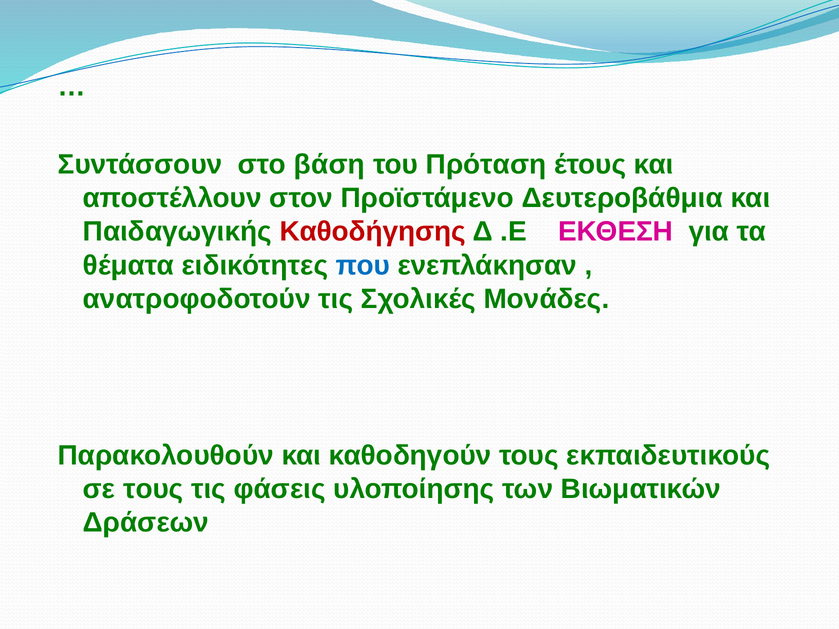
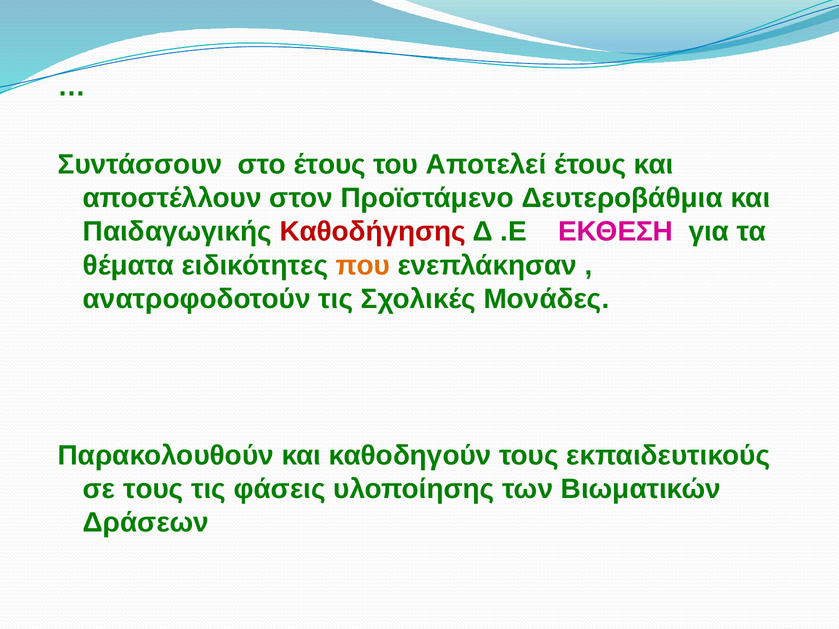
στο βάση: βάση -> έτους
Πρόταση: Πρόταση -> Αποτελεί
που colour: blue -> orange
